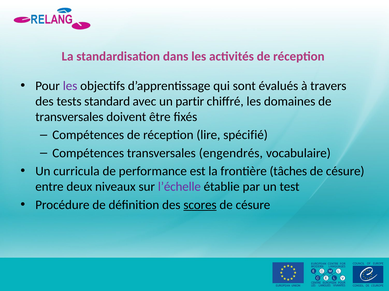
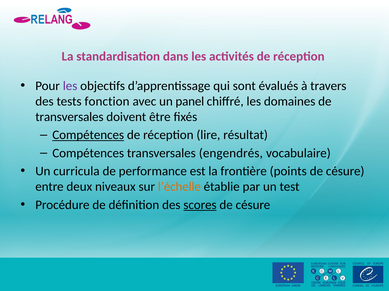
standard: standard -> fonction
partir: partir -> panel
Compétences at (88, 135) underline: none -> present
spécifié: spécifié -> résultat
tâches: tâches -> points
l’échelle colour: purple -> orange
